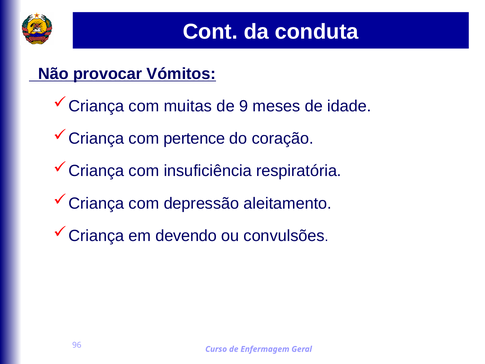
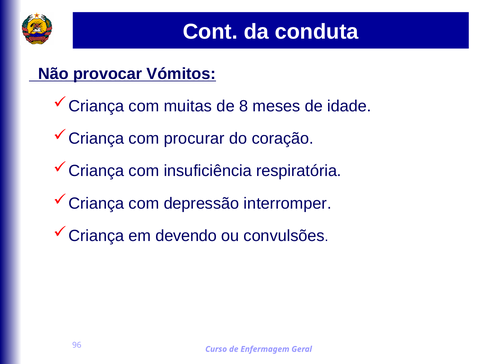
9: 9 -> 8
pertence: pertence -> procurar
aleitamento: aleitamento -> interromper
